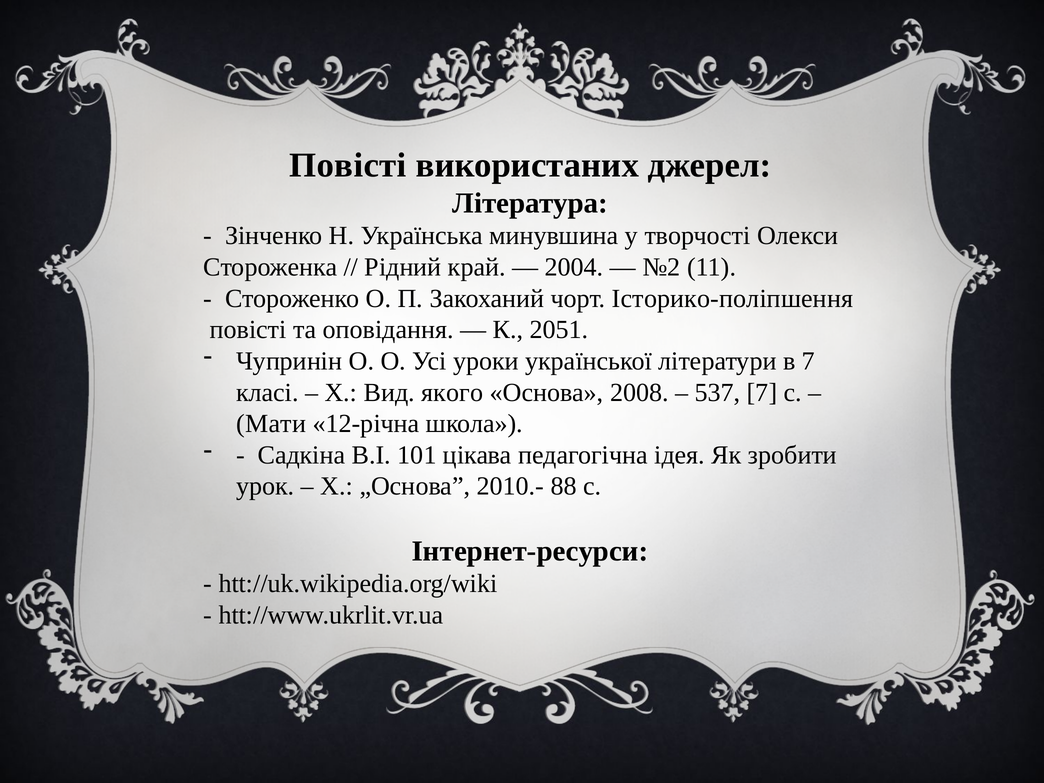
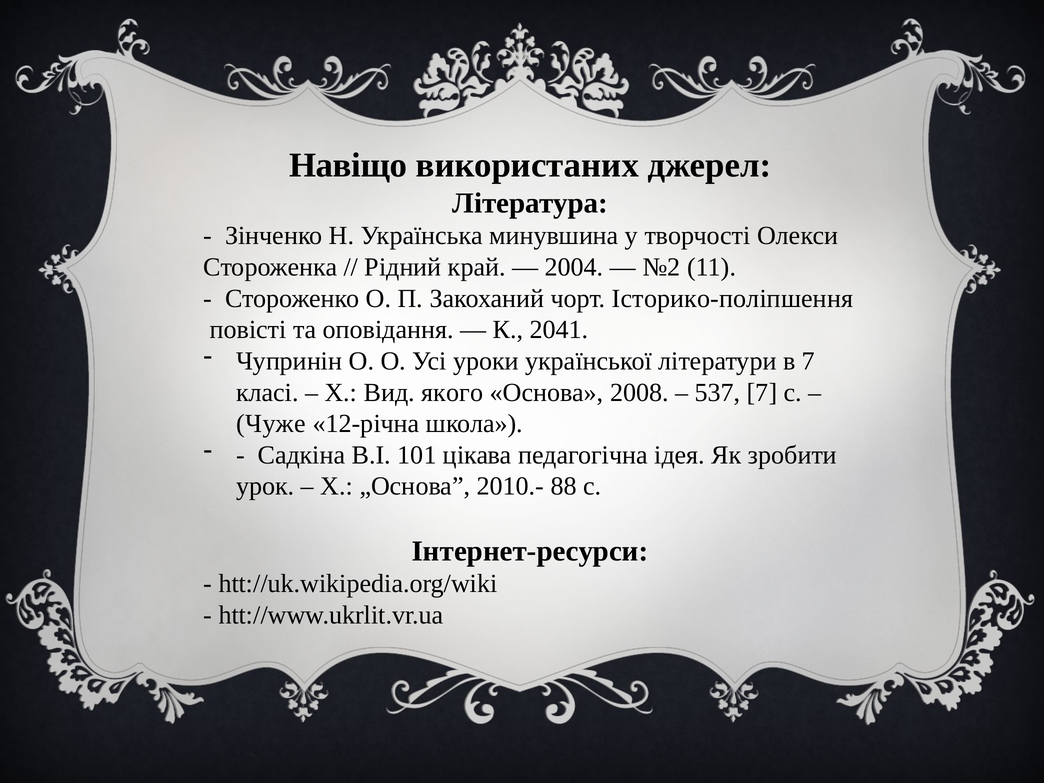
Повісті at (348, 165): Повісті -> Навіщо
2051: 2051 -> 2041
Мати: Мати -> Чуже
